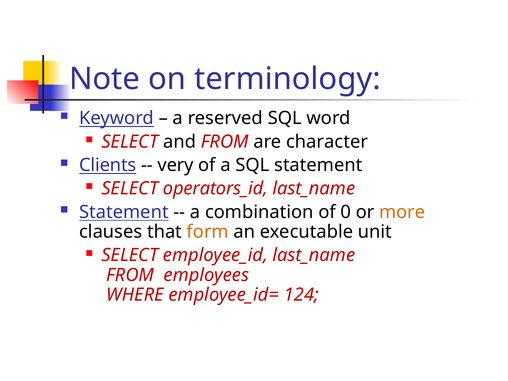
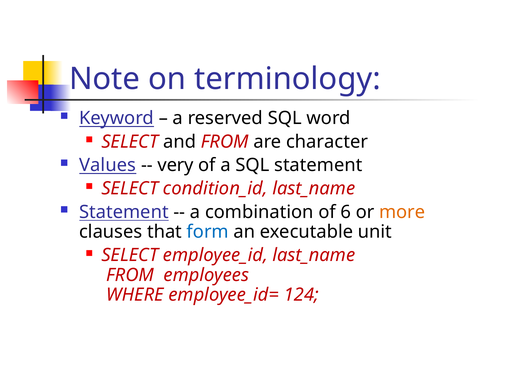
Clients: Clients -> Values
operators_id: operators_id -> condition_id
0: 0 -> 6
form colour: orange -> blue
